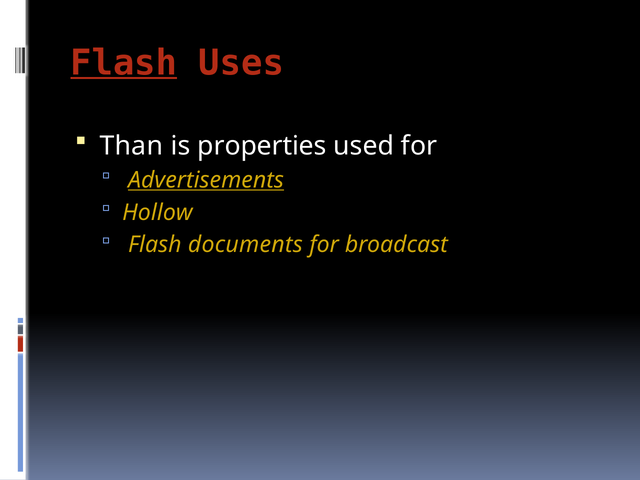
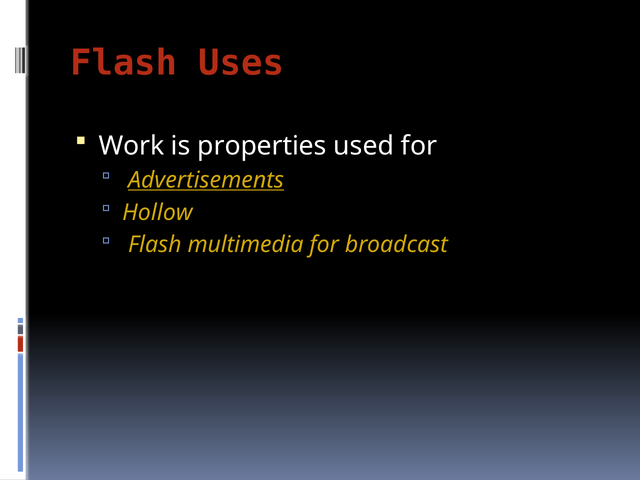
Flash at (124, 63) underline: present -> none
Than: Than -> Work
documents: documents -> multimedia
